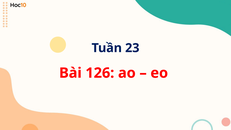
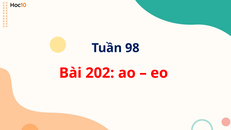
23: 23 -> 98
126: 126 -> 202
